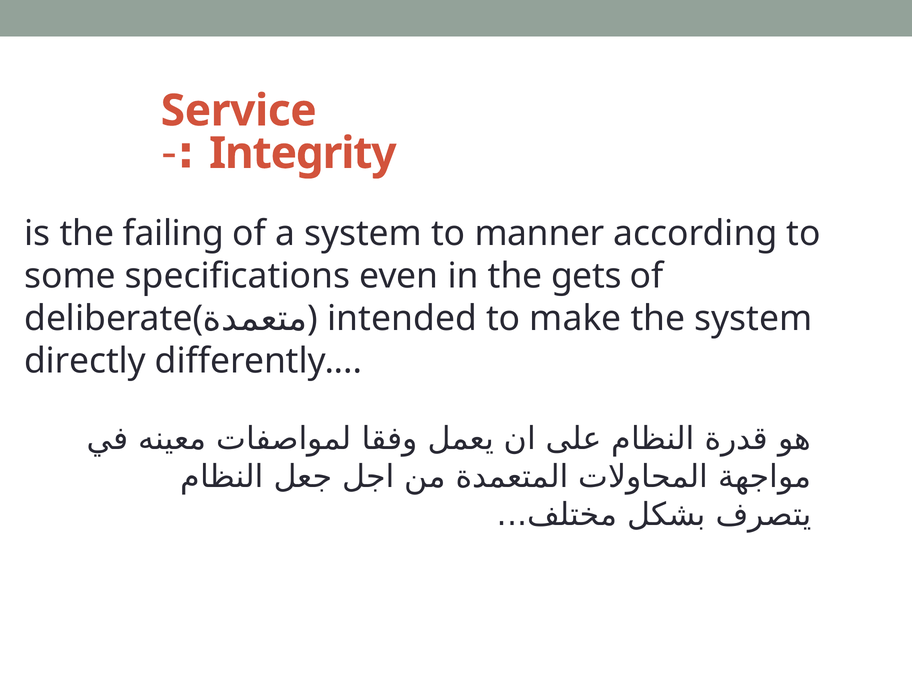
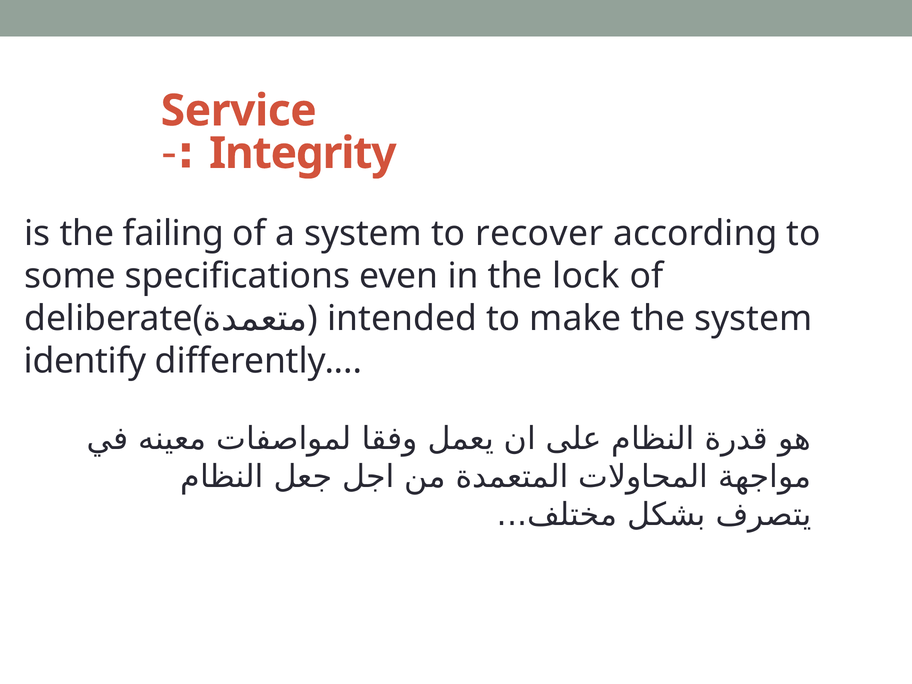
manner: manner -> recover
gets: gets -> lock
directly: directly -> identify
